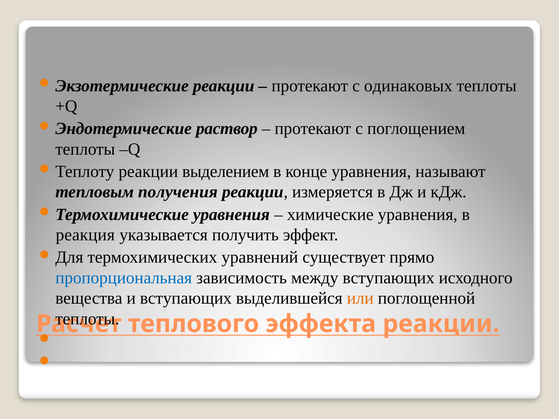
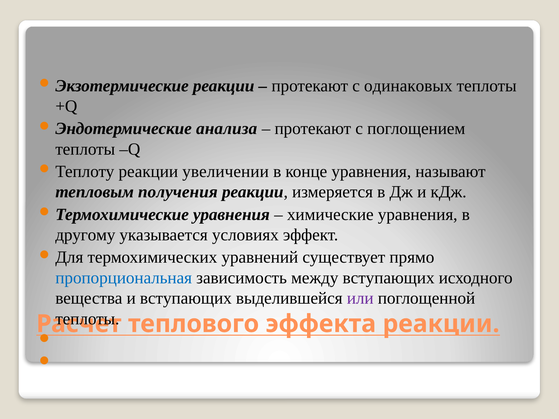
раствор: раствор -> анализа
выделением: выделением -> увеличении
реакция: реакция -> другому
получить: получить -> условиях
или colour: orange -> purple
